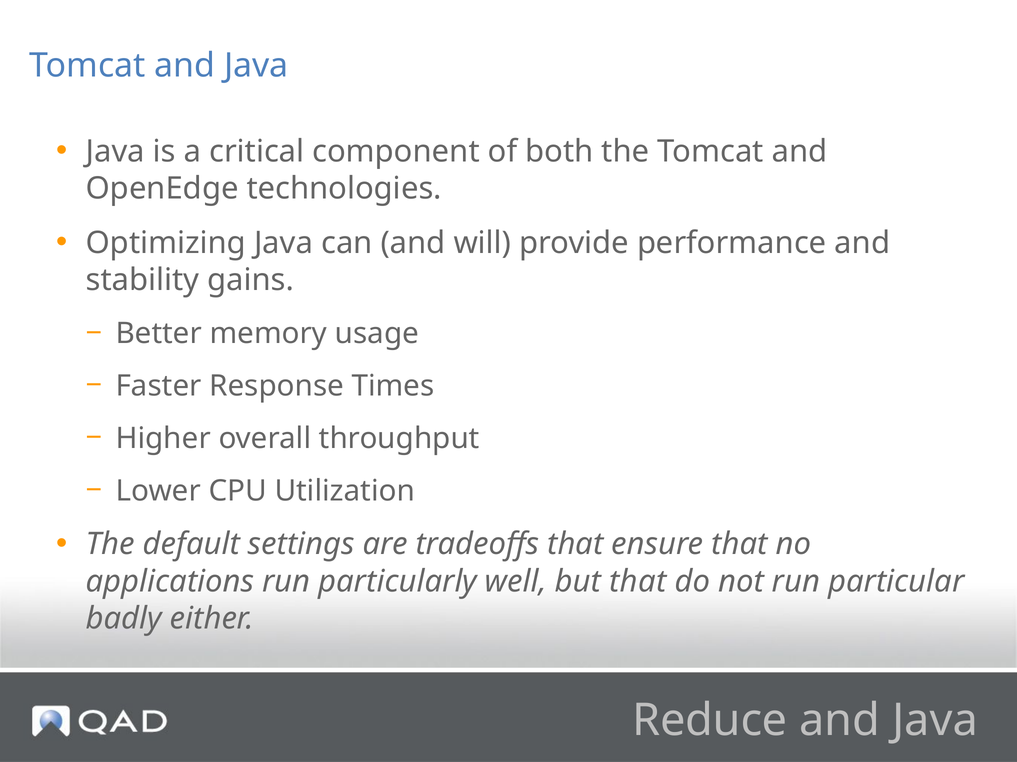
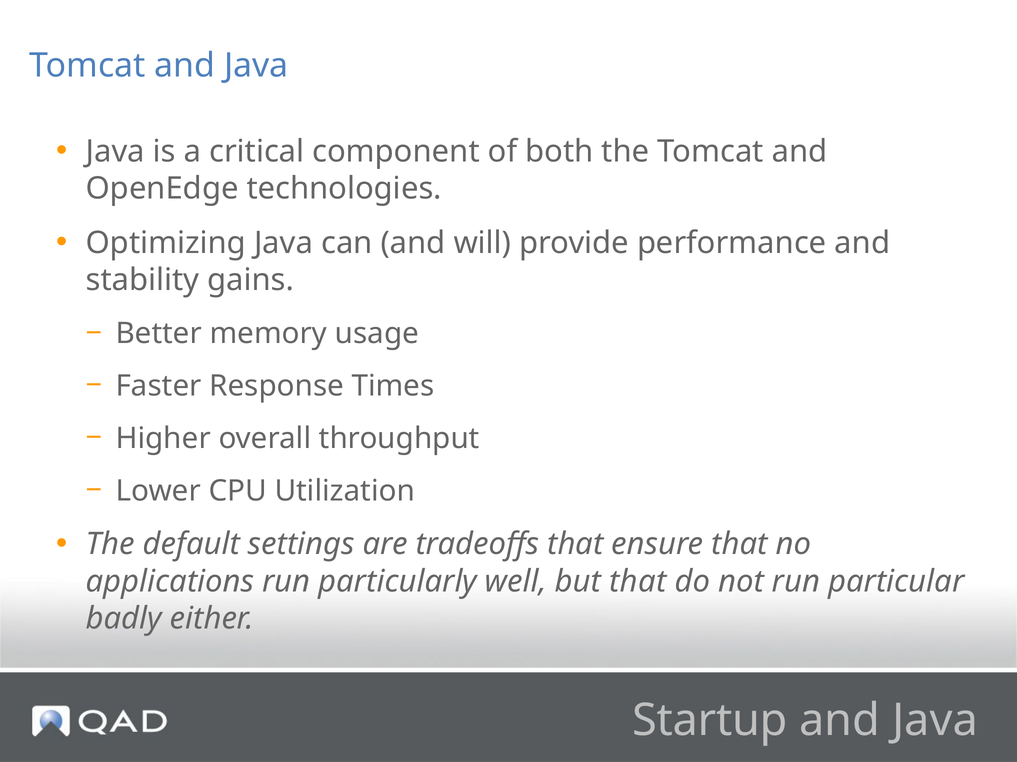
Reduce: Reduce -> Startup
